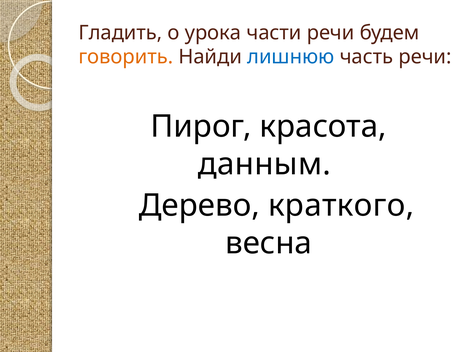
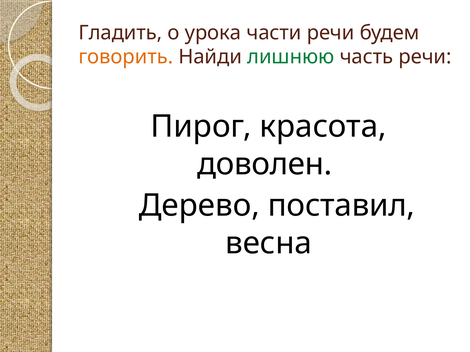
лишнюю colour: blue -> green
данным: данным -> доволен
краткого: краткого -> поставил
